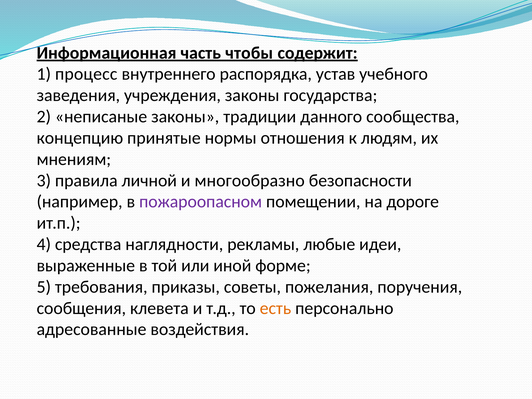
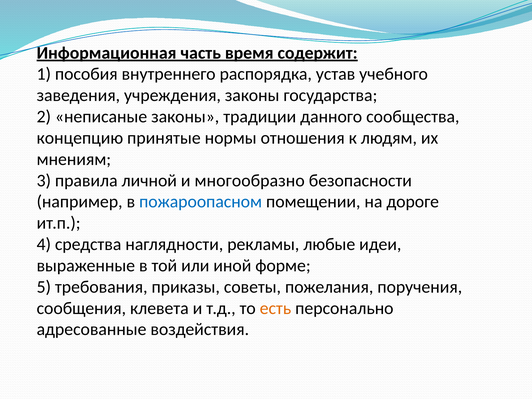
чтобы: чтобы -> время
процесс: процесс -> пособия
пожароопасном colour: purple -> blue
